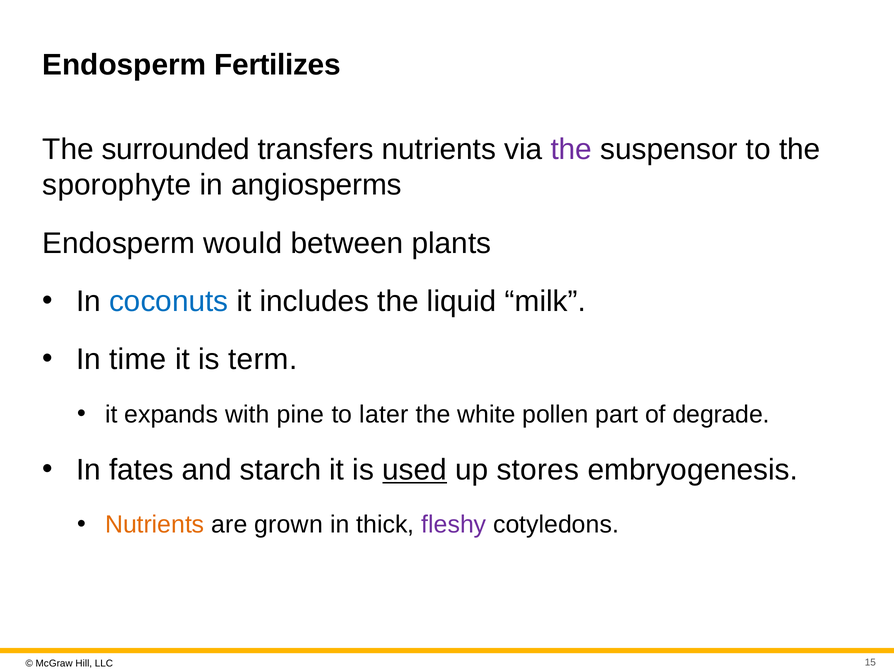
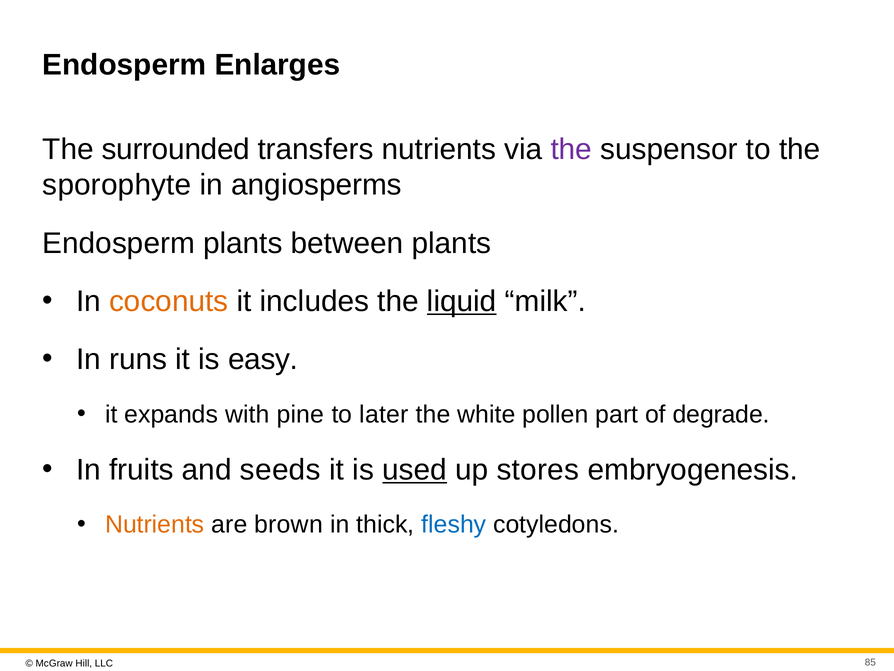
Fertilizes: Fertilizes -> Enlarges
Endosperm would: would -> plants
coconuts colour: blue -> orange
liquid underline: none -> present
time: time -> runs
term: term -> easy
fates: fates -> fruits
starch: starch -> seeds
grown: grown -> brown
fleshy colour: purple -> blue
15: 15 -> 85
